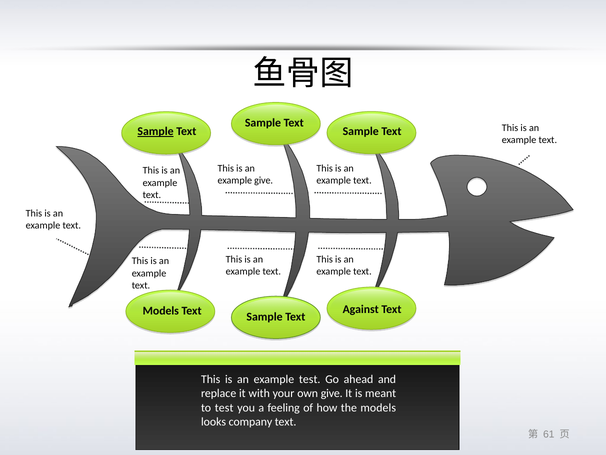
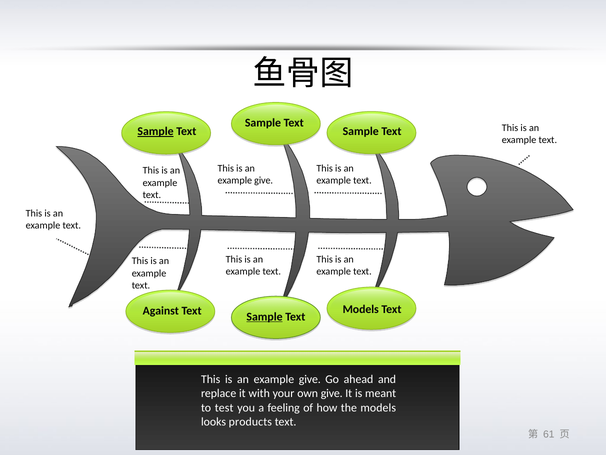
Against at (361, 309): Against -> Models
Models at (161, 311): Models -> Against
Sample at (265, 316) underline: none -> present
test at (310, 379): test -> give
company: company -> products
